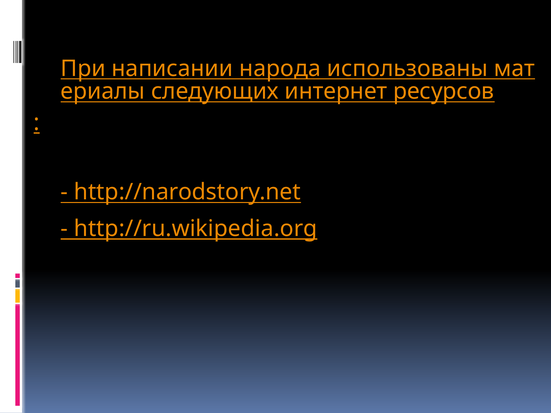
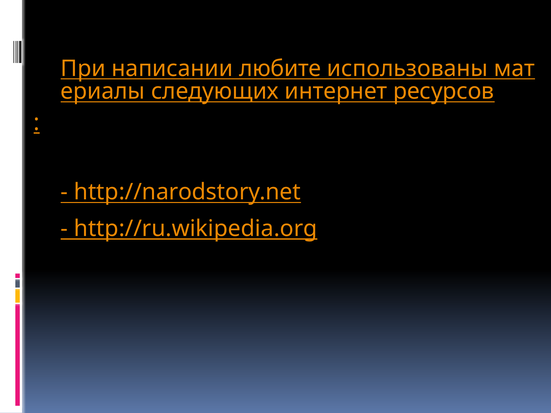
народа: народа -> любите
